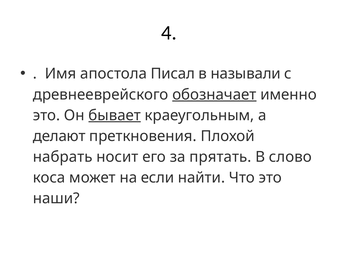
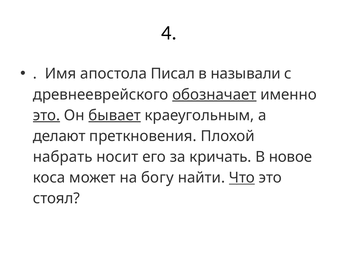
это at (47, 115) underline: none -> present
прятать: прятать -> кричать
слово: слово -> новое
если: если -> богу
Что underline: none -> present
наши: наши -> стоял
